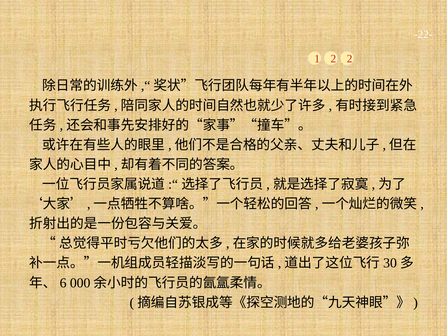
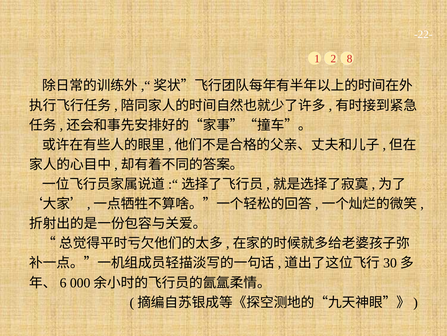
2 2: 2 -> 8
